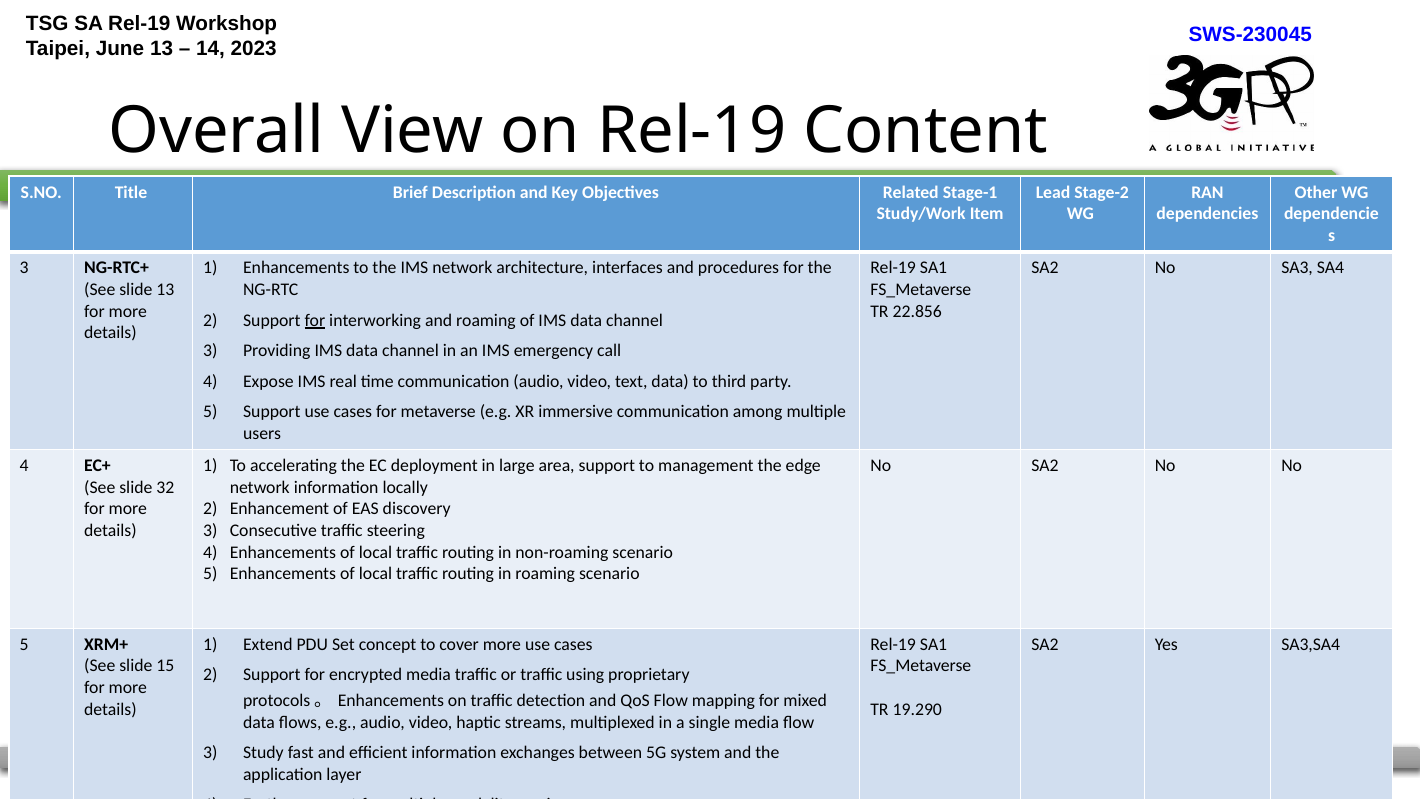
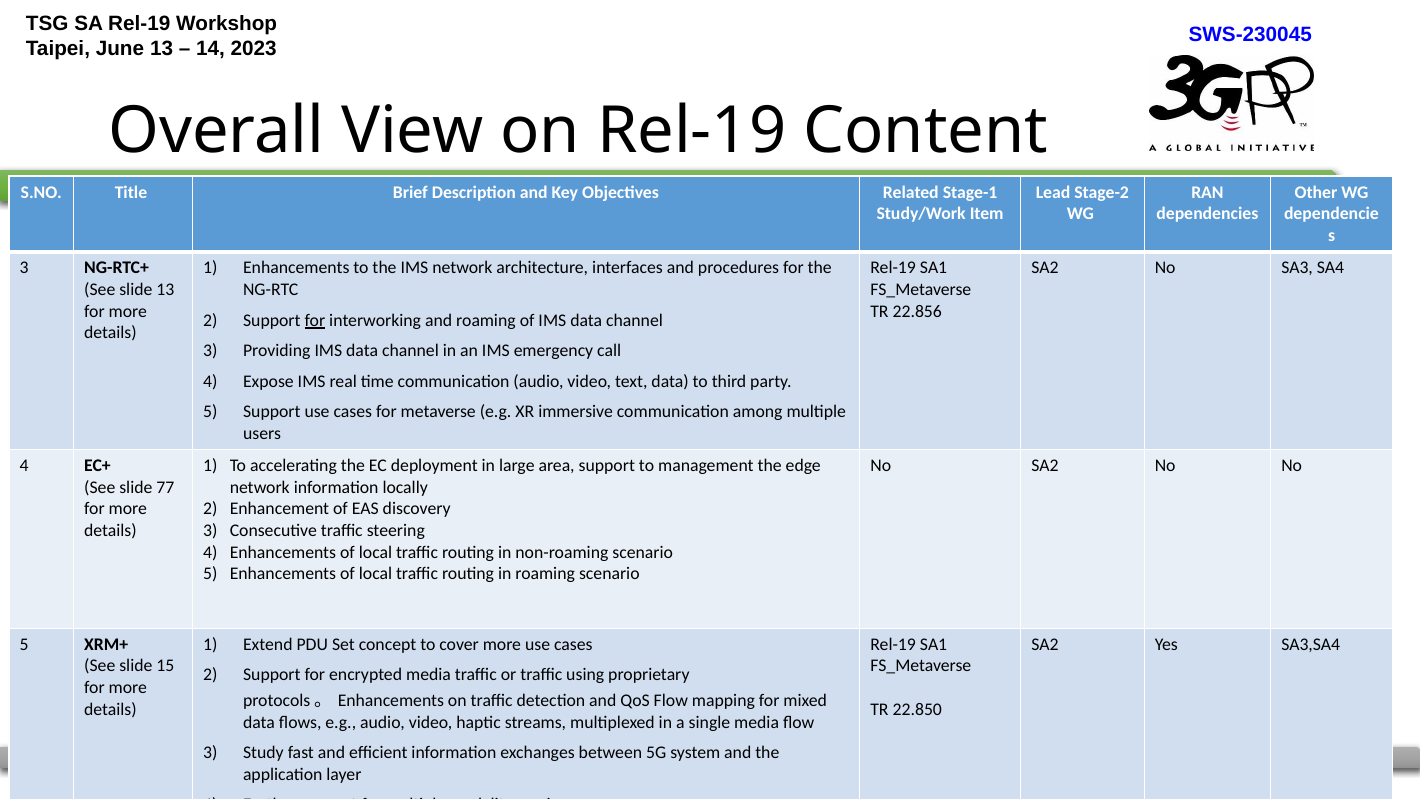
32: 32 -> 77
19.290: 19.290 -> 22.850
